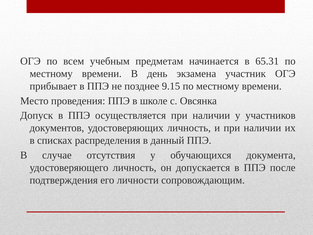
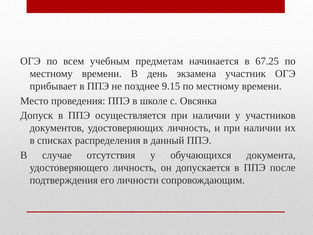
65.31: 65.31 -> 67.25
